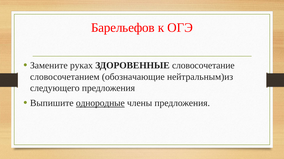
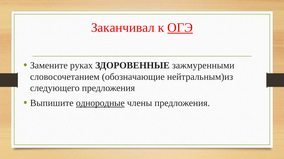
Барельефов: Барельефов -> Заканчивал
ОГЭ underline: none -> present
словосочетание: словосочетание -> зажмуренными
